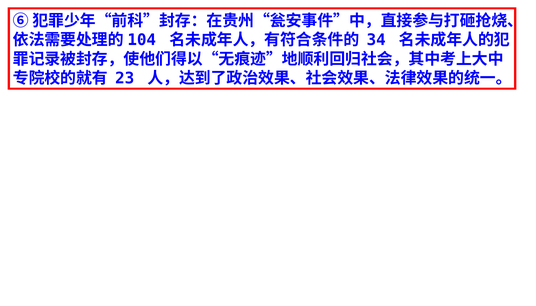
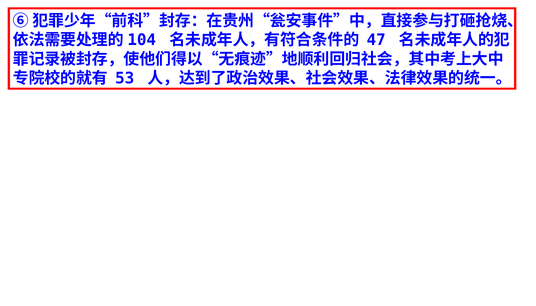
34: 34 -> 47
23: 23 -> 53
